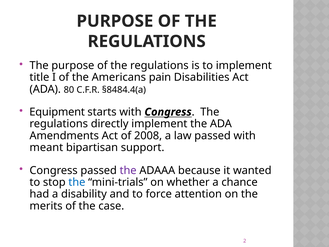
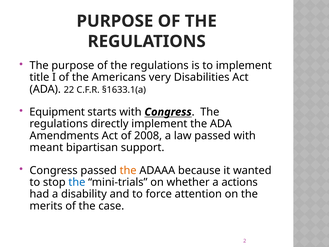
pain: pain -> very
80: 80 -> 22
§8484.4(a: §8484.4(a -> §1633.1(a
the at (128, 170) colour: purple -> orange
chance: chance -> actions
